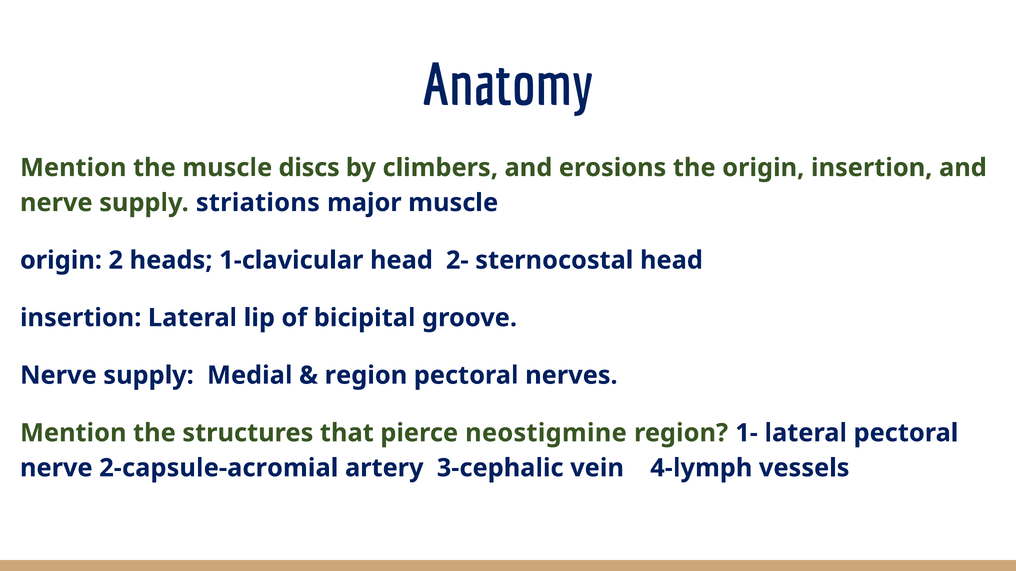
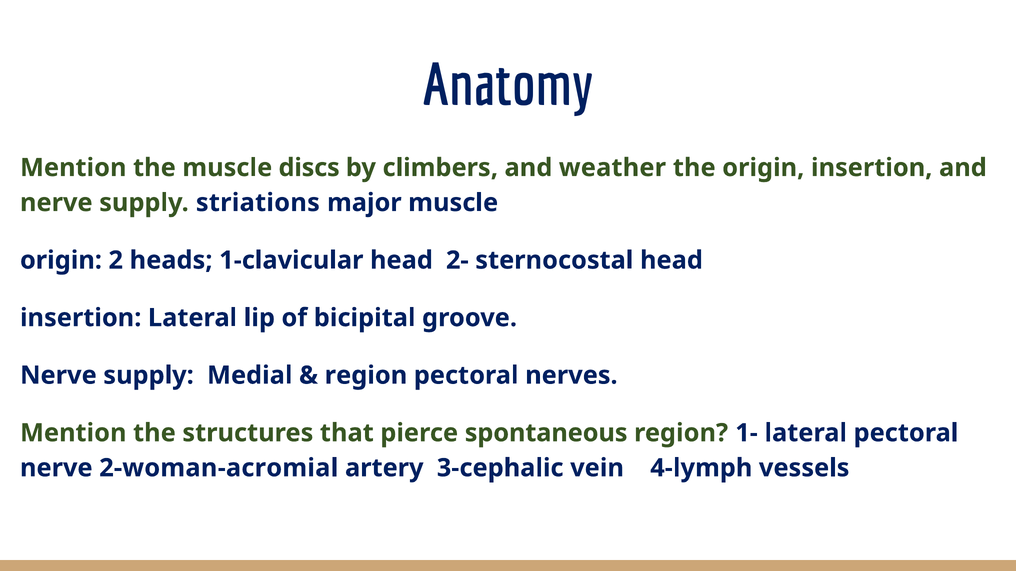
erosions: erosions -> weather
neostigmine: neostigmine -> spontaneous
2-capsule-acromial: 2-capsule-acromial -> 2-woman-acromial
